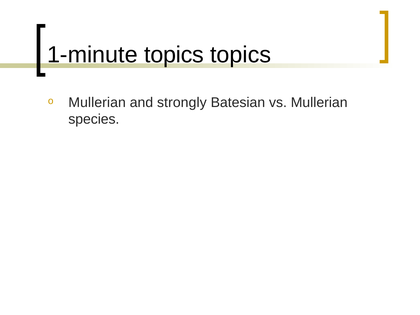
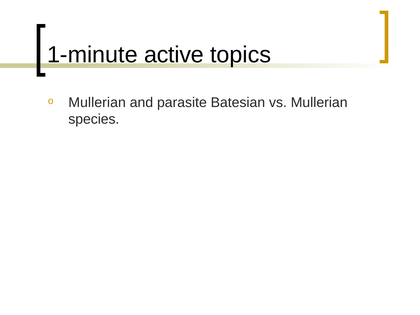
1-minute topics: topics -> active
strongly: strongly -> parasite
